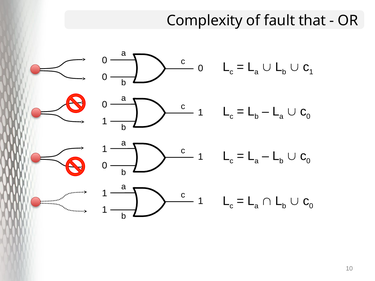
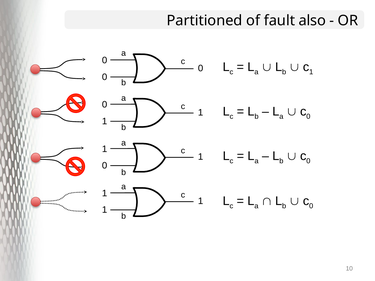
Complexity: Complexity -> Partitioned
that: that -> also
